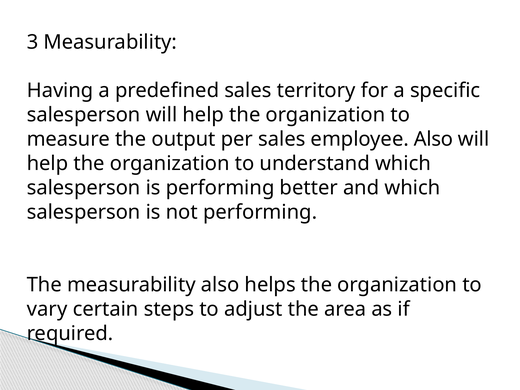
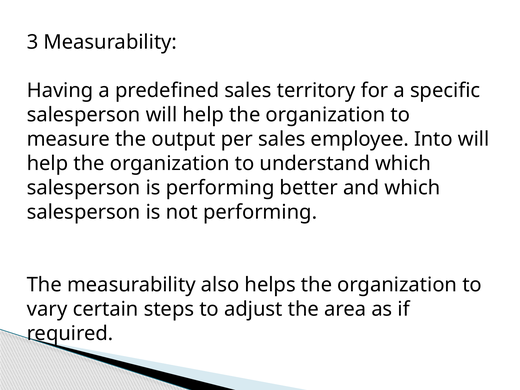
employee Also: Also -> Into
